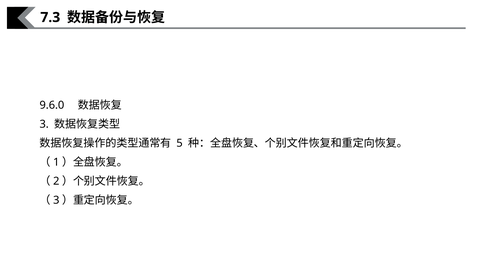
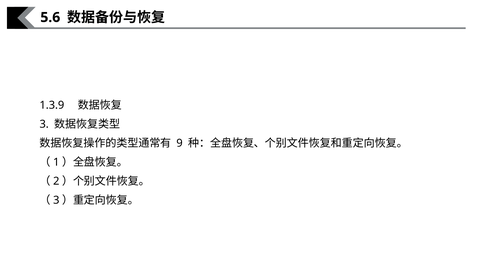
7.3: 7.3 -> 5.6
9.6.0: 9.6.0 -> 1.3.9
5: 5 -> 9
